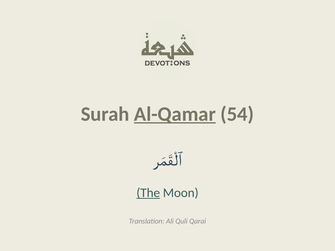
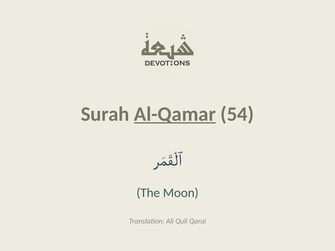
The underline: present -> none
